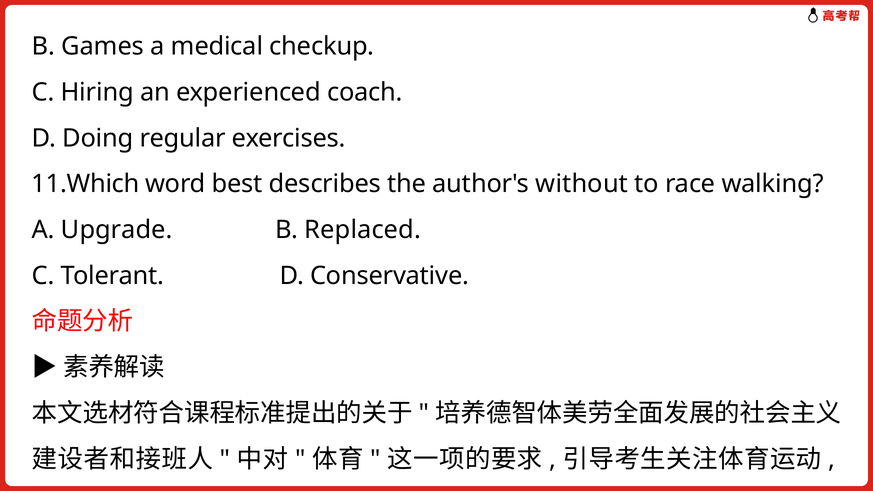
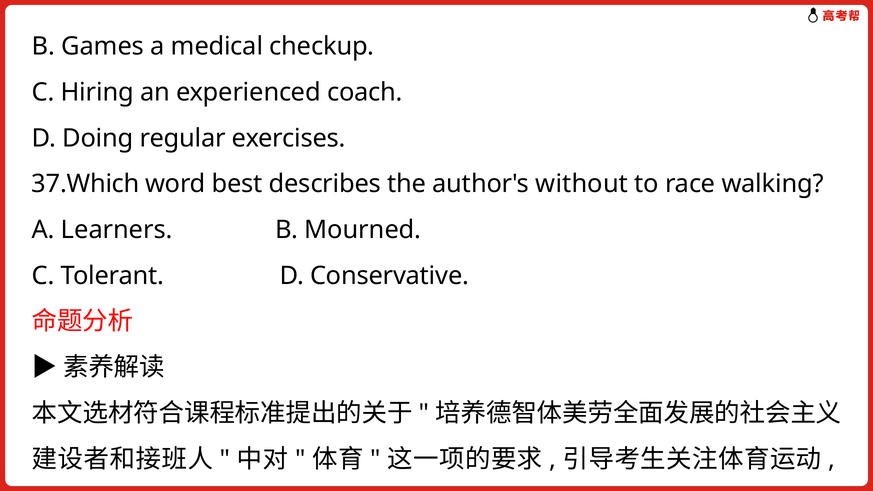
11.Which: 11.Which -> 37.Which
Upgrade: Upgrade -> Learners
Replaced: Replaced -> Mourned
